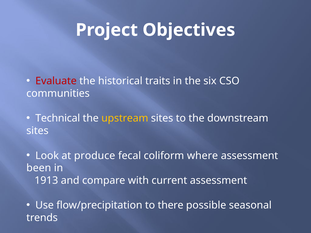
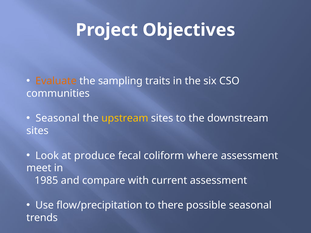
Evaluate colour: red -> orange
historical: historical -> sampling
Technical at (58, 118): Technical -> Seasonal
been: been -> meet
1913: 1913 -> 1985
